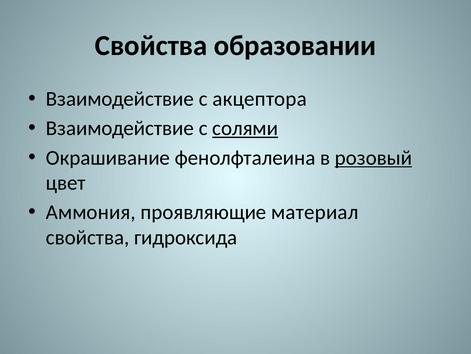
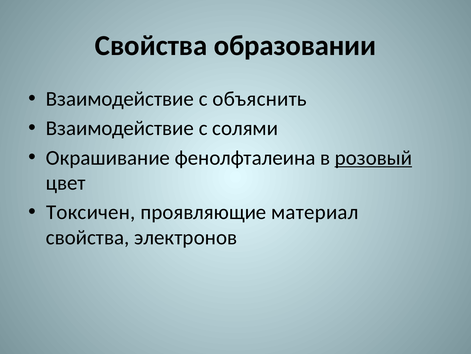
акцептора: акцептора -> объяснить
солями underline: present -> none
Аммония: Аммония -> Токсичен
гидроксида: гидроксида -> электронов
